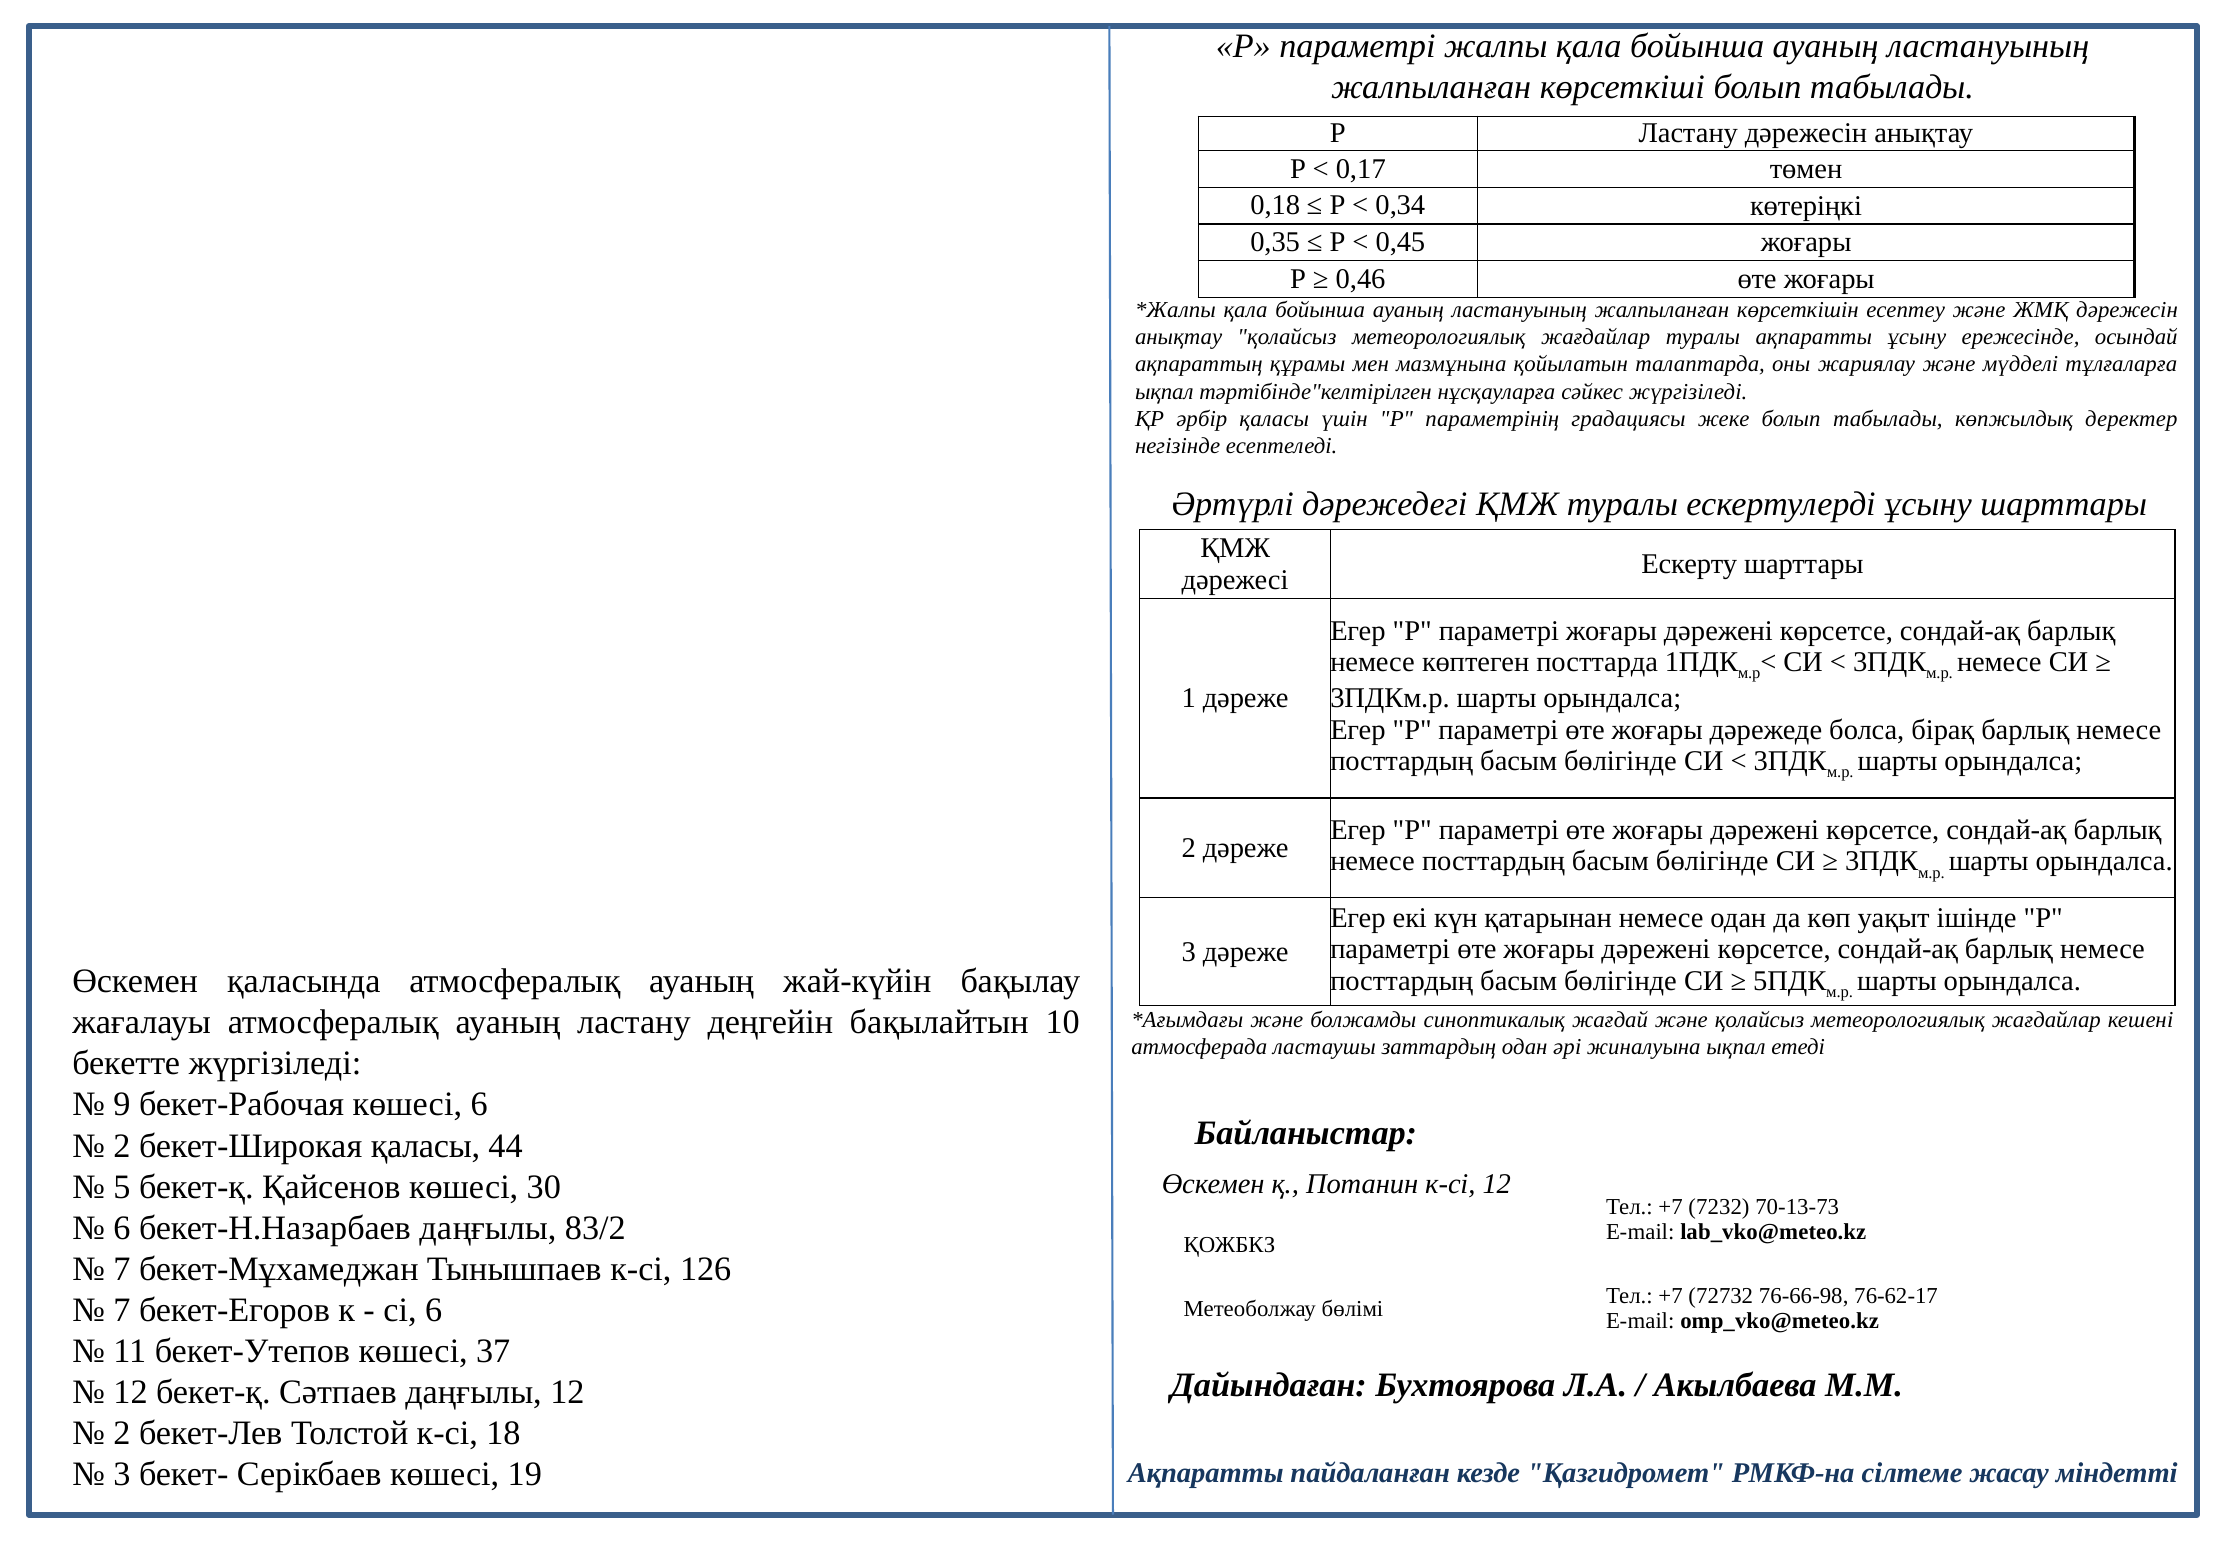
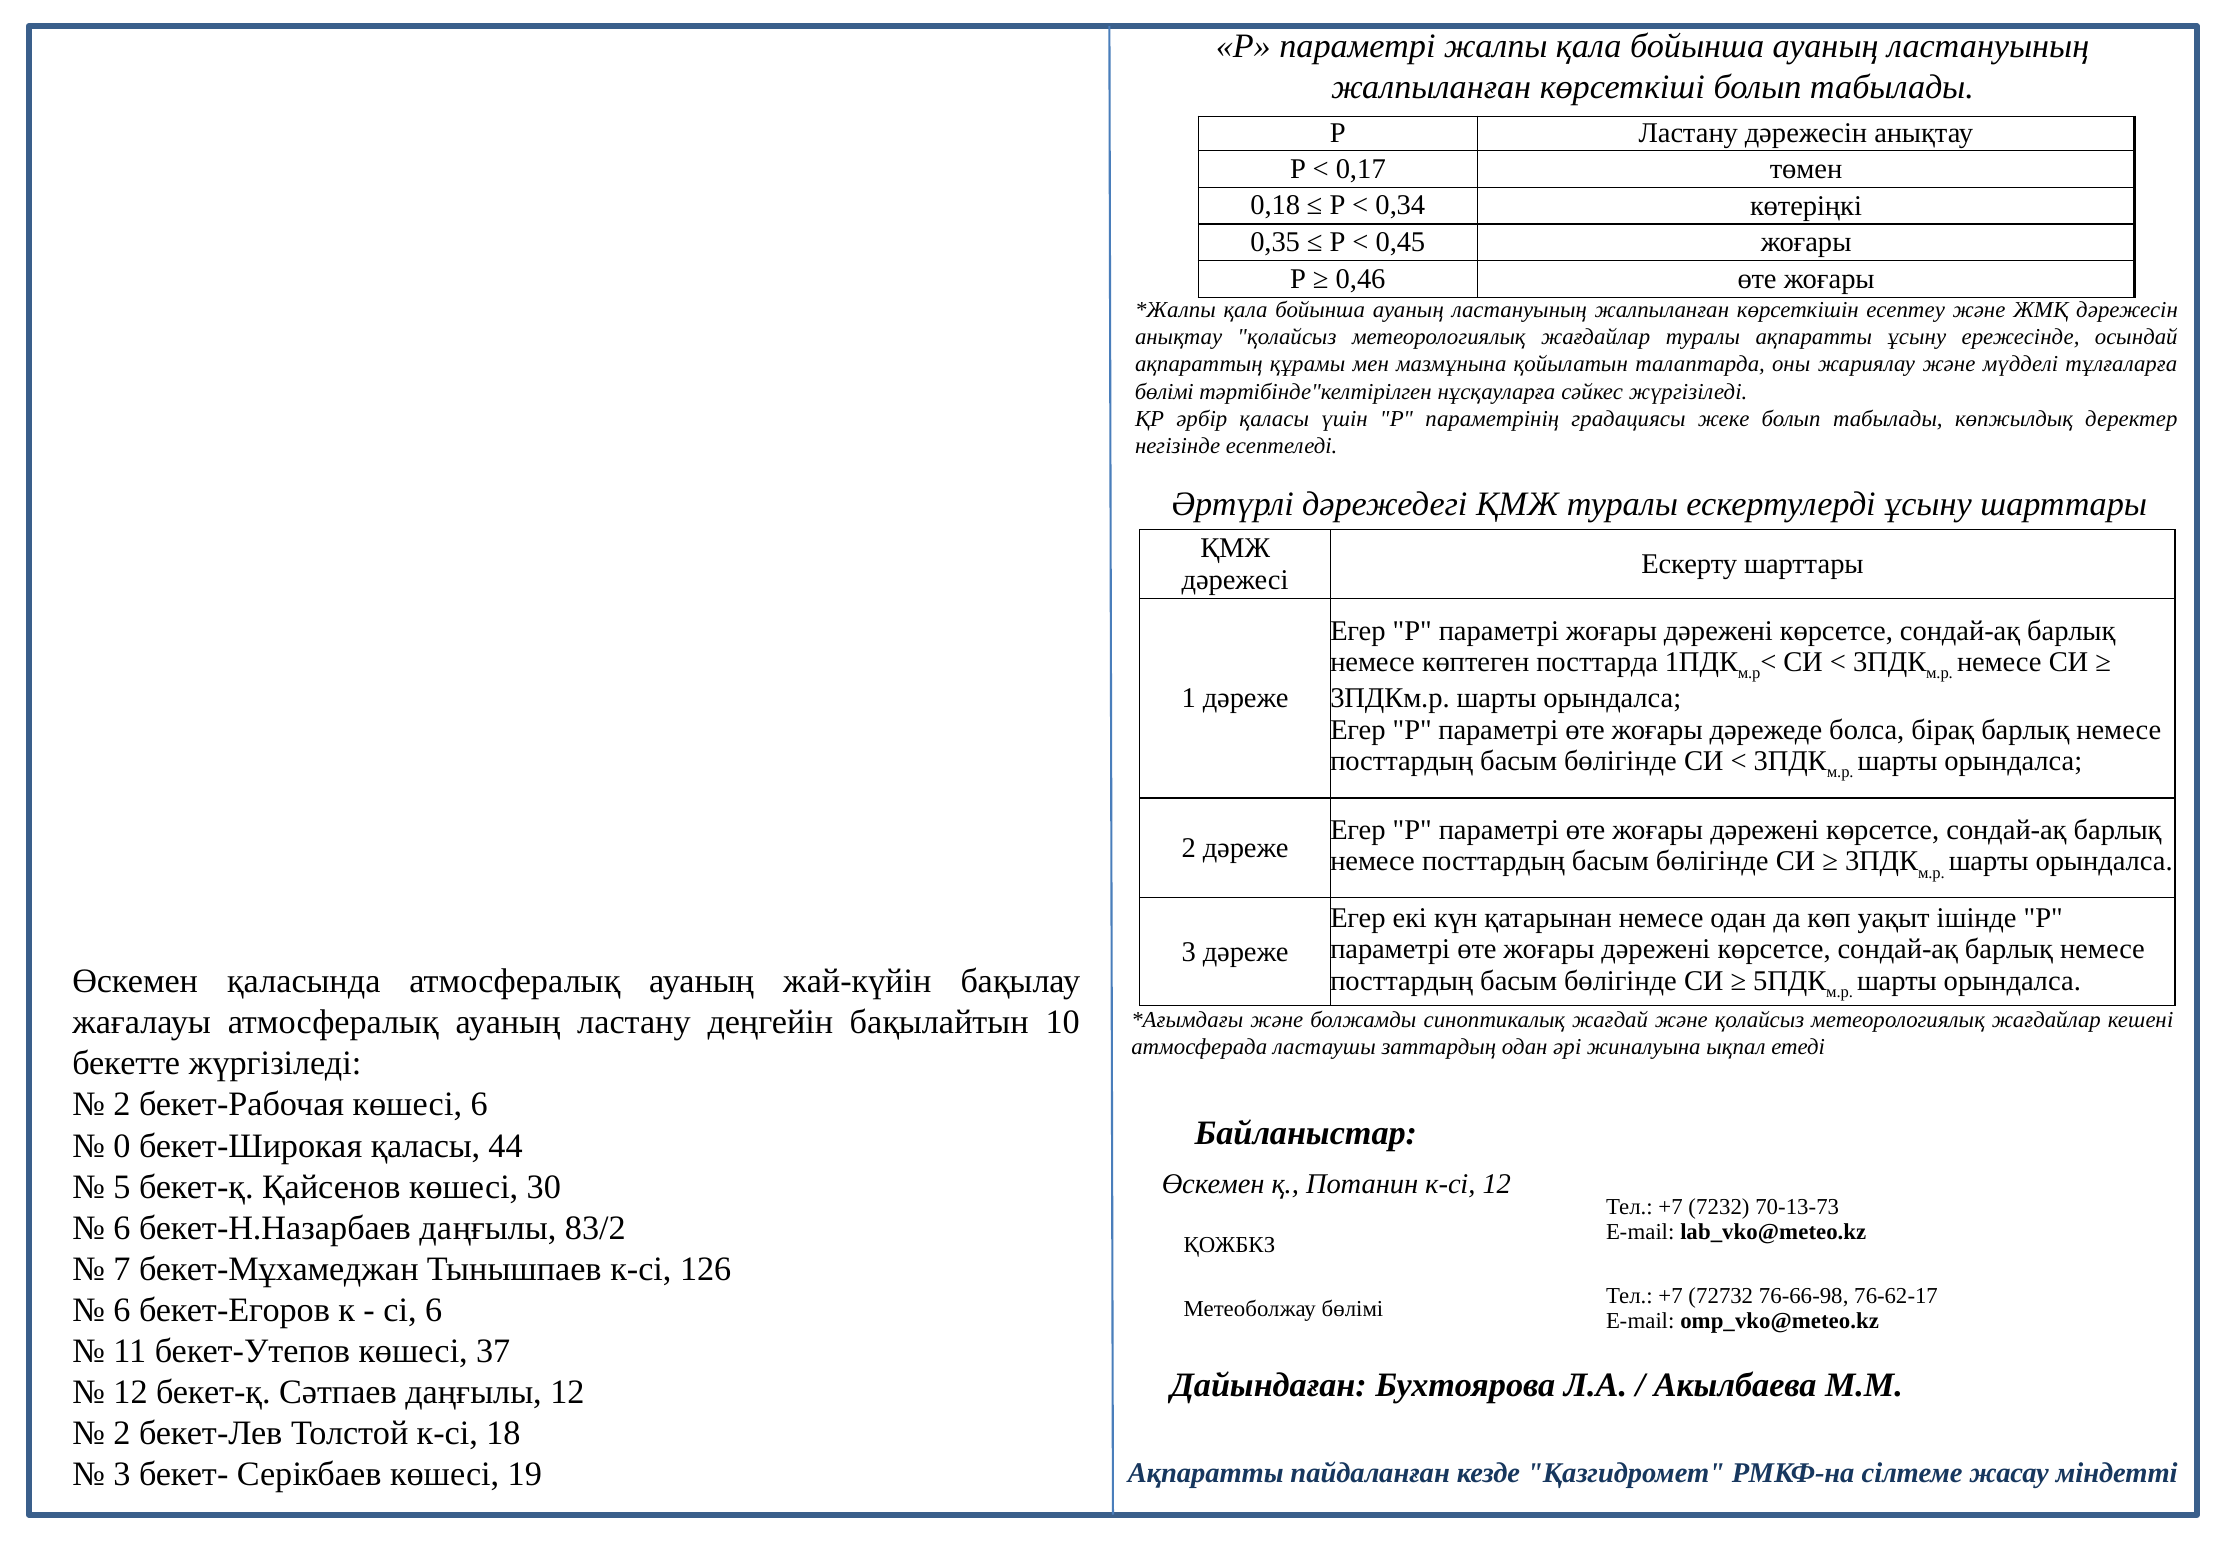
ықпал at (1164, 392): ықпал -> бөлімі
9 at (122, 1105): 9 -> 2
2 at (122, 1146): 2 -> 0
7 at (122, 1310): 7 -> 6
